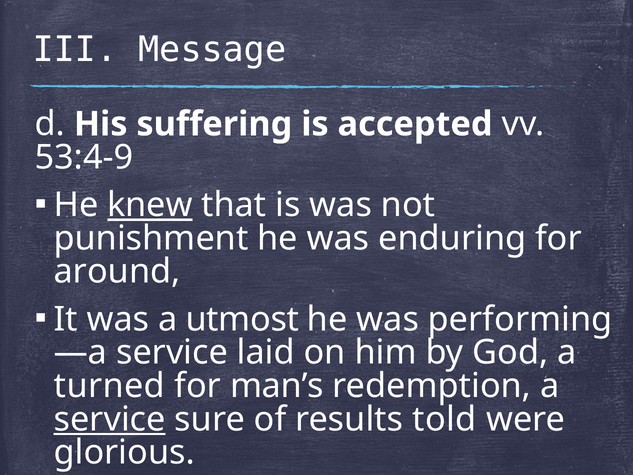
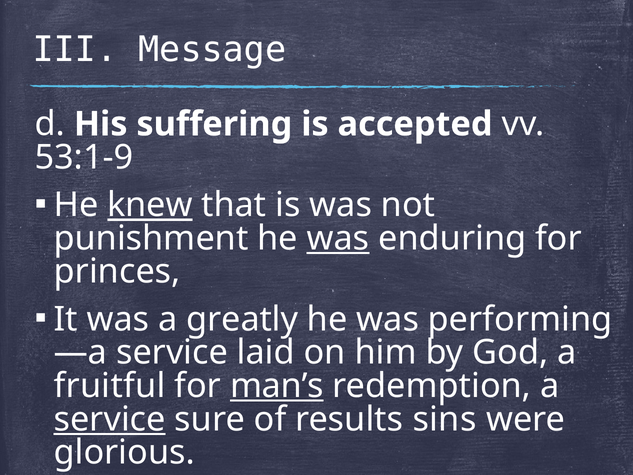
53:4-9: 53:4-9 -> 53:1-9
was at (338, 238) underline: none -> present
around: around -> princes
utmost: utmost -> greatly
turned: turned -> fruitful
man’s underline: none -> present
told: told -> sins
